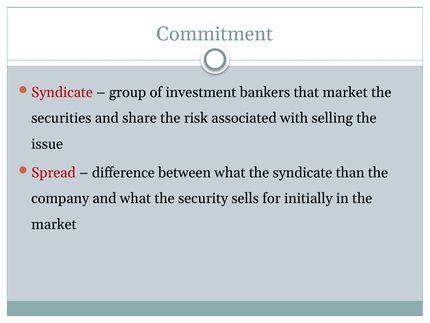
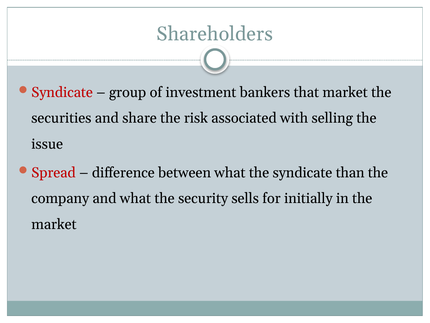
Commitment: Commitment -> Shareholders
